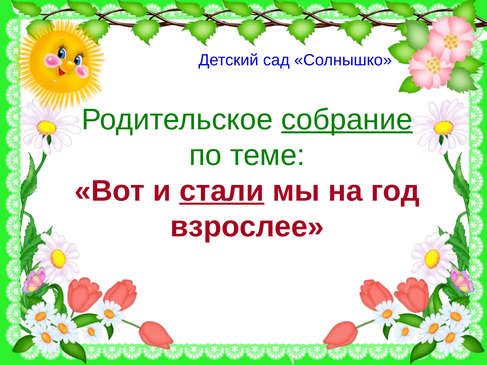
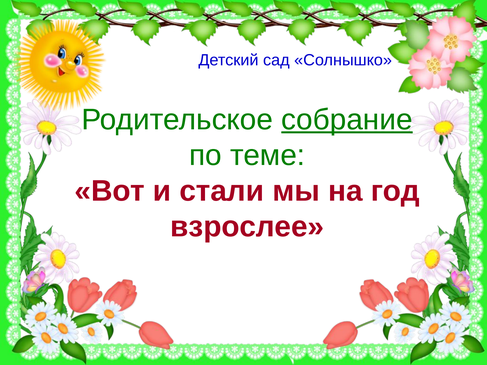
стали underline: present -> none
